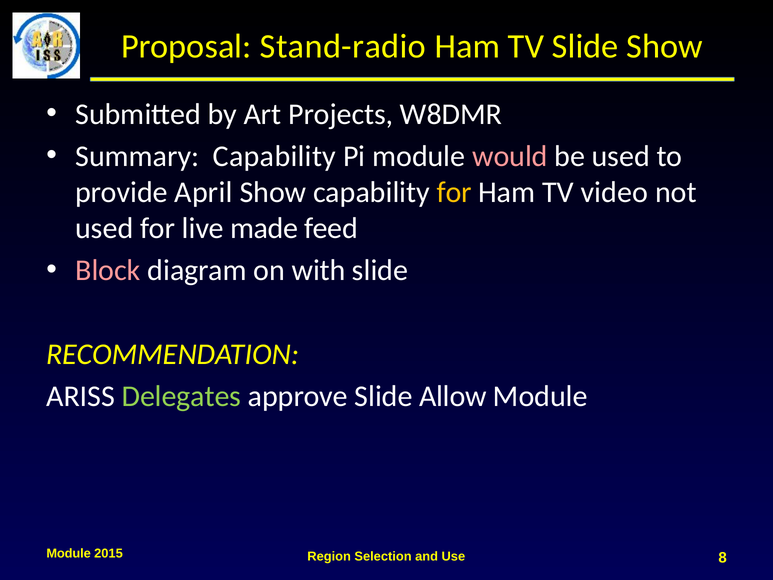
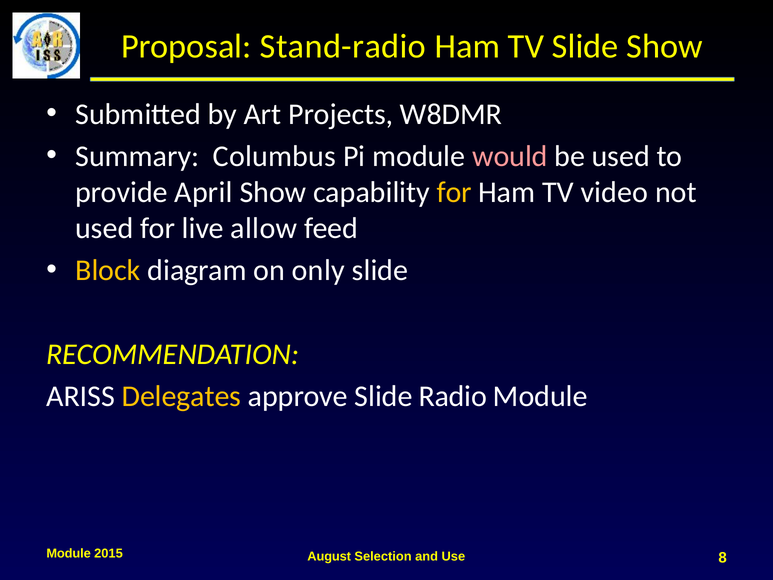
Summary Capability: Capability -> Columbus
made: made -> allow
Block colour: pink -> yellow
with: with -> only
Delegates colour: light green -> yellow
Allow: Allow -> Radio
Region: Region -> August
